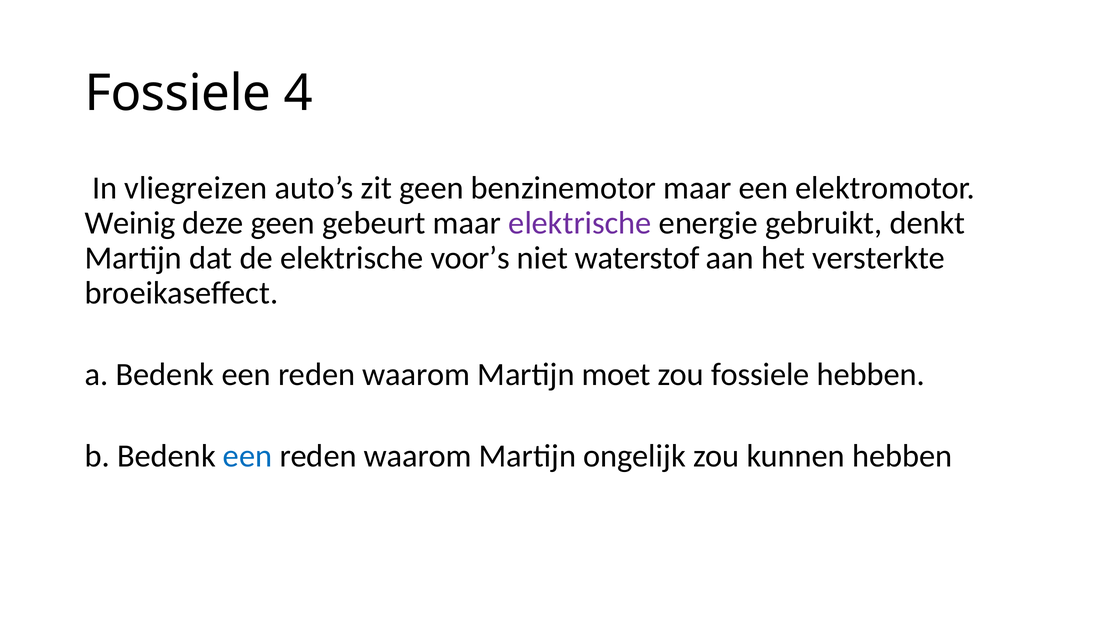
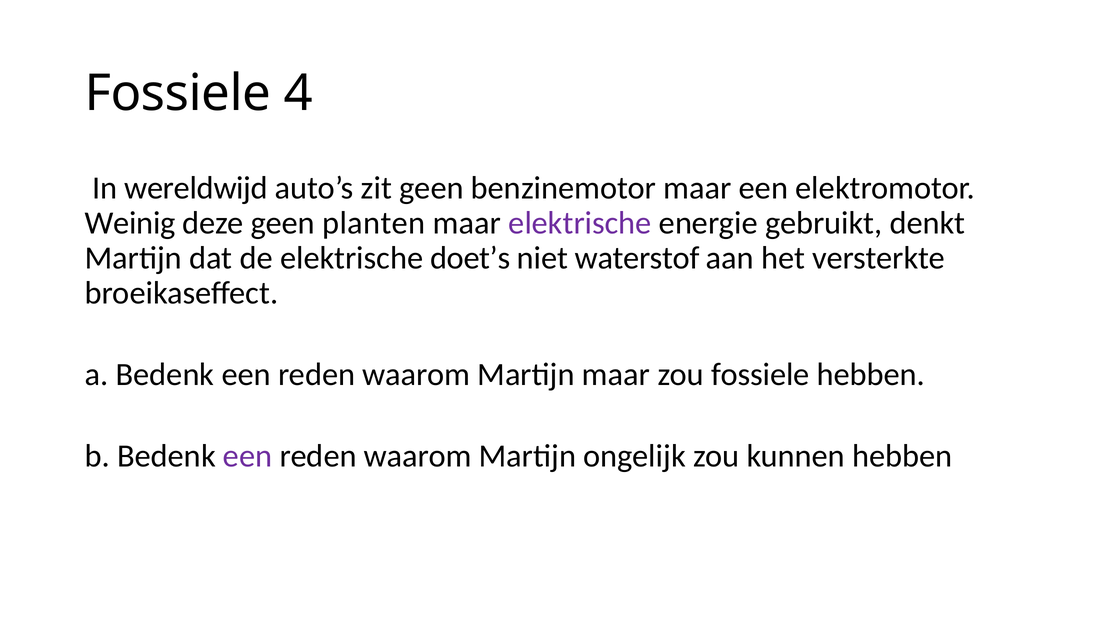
vliegreizen: vliegreizen -> wereldwijd
gebeurt: gebeurt -> planten
voor’s: voor’s -> doet’s
Martijn moet: moet -> maar
een at (248, 456) colour: blue -> purple
